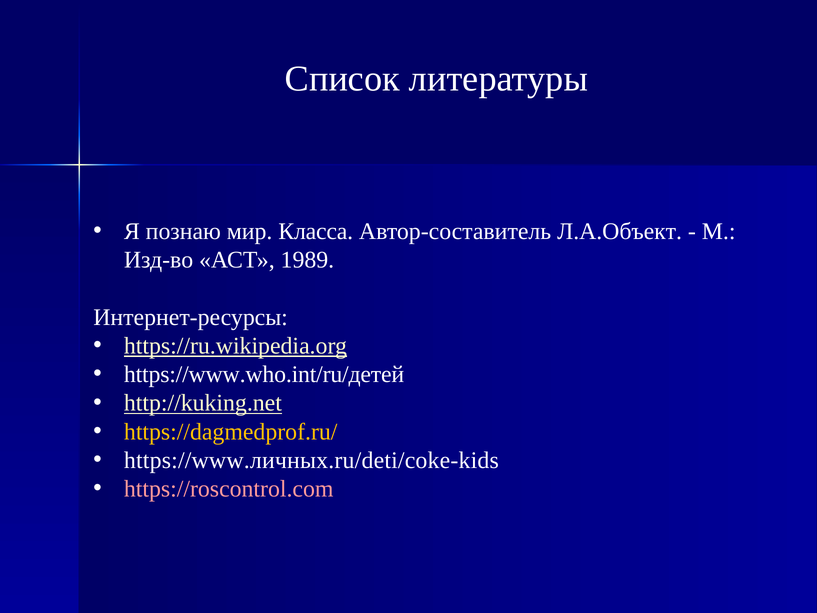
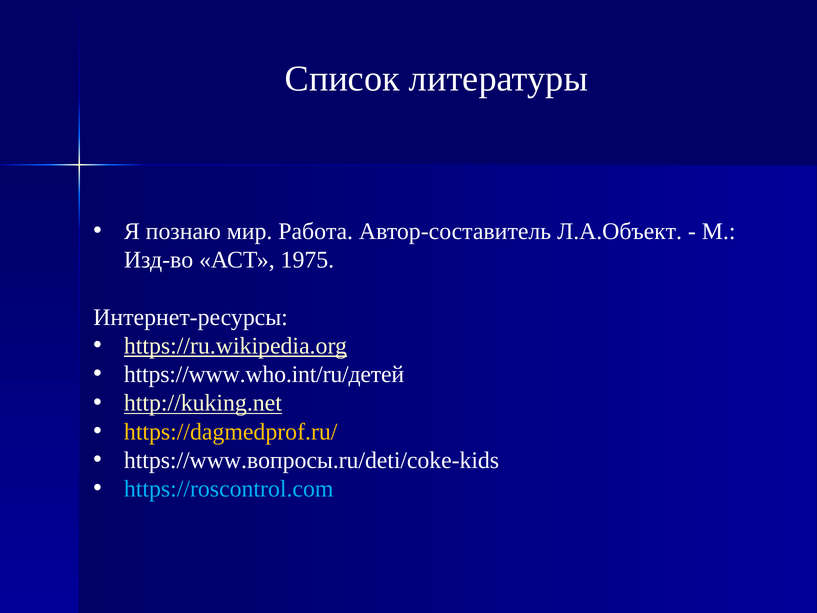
Класса: Класса -> Работа
1989: 1989 -> 1975
https://www.личных.ru/deti/coke-kids: https://www.личных.ru/deti/coke-kids -> https://www.вопросы.ru/deti/coke-kids
https://roscontrol.com colour: pink -> light blue
